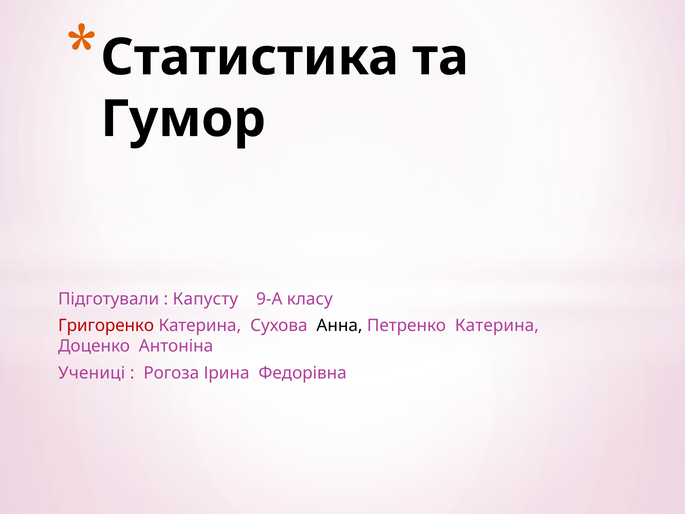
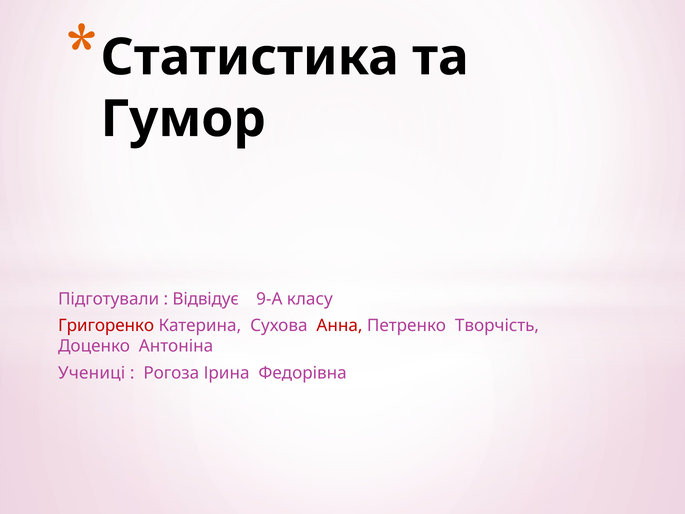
Капусту: Капусту -> Відвідує
Анна colour: black -> red
Петренко Катерина: Катерина -> Творчість
